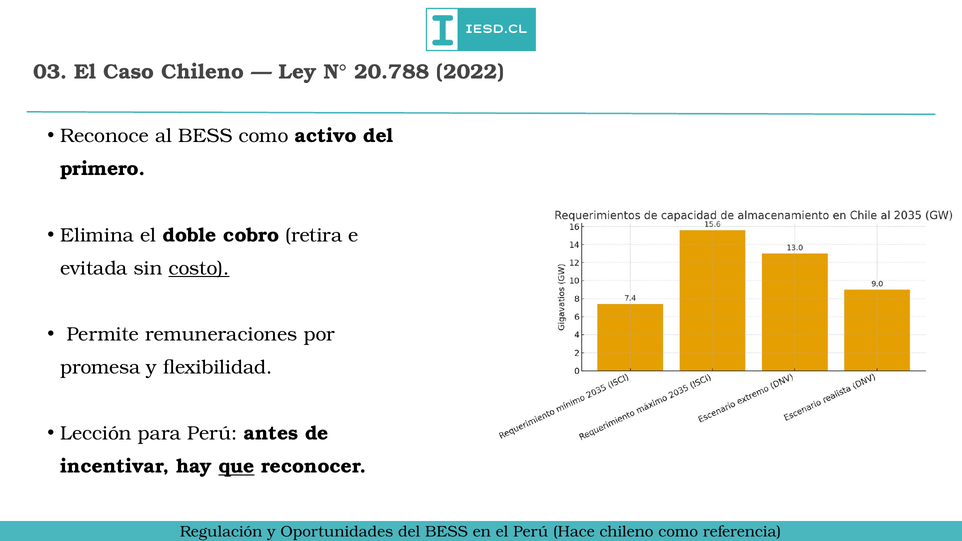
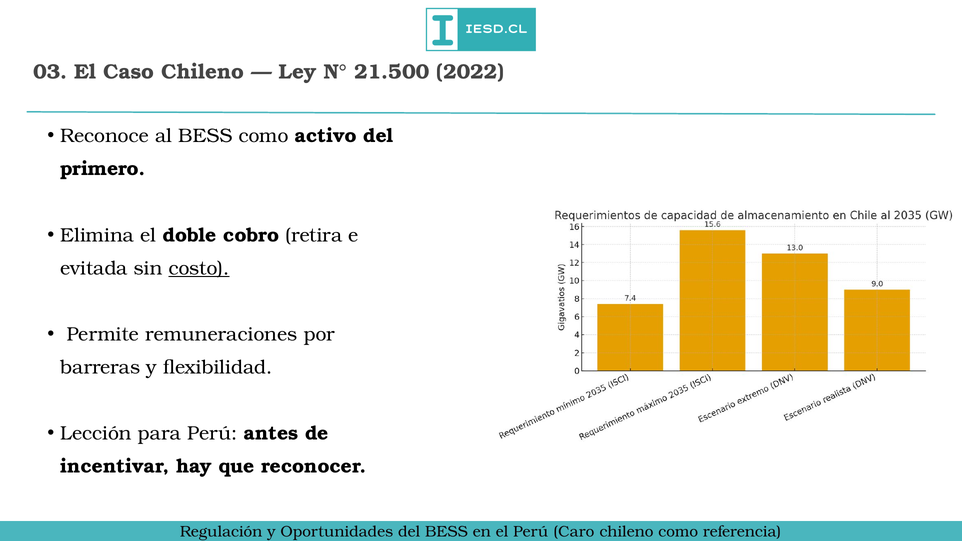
20.788: 20.788 -> 21.500
promesa: promesa -> barreras
que underline: present -> none
Hace: Hace -> Caro
